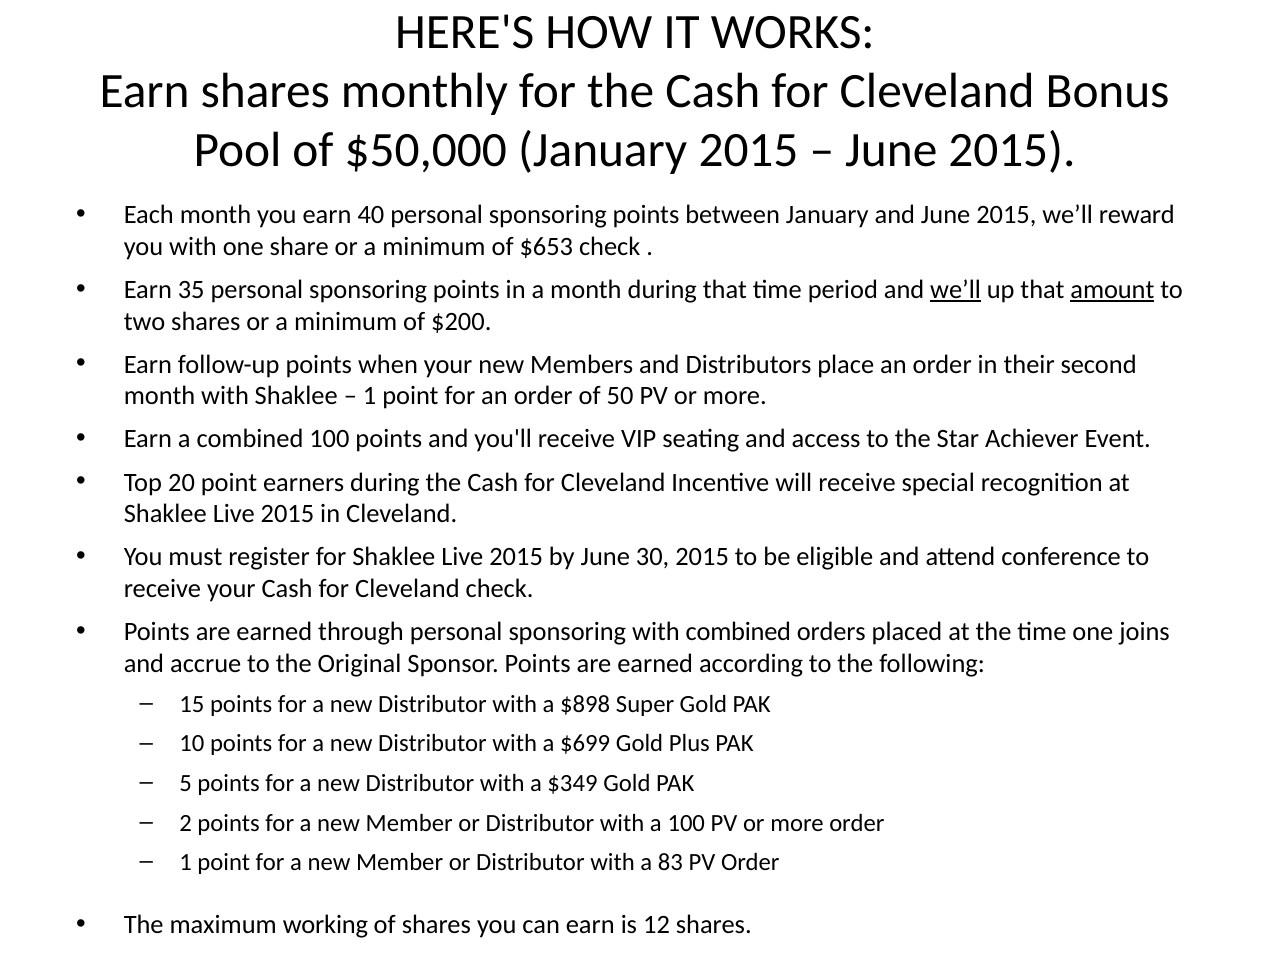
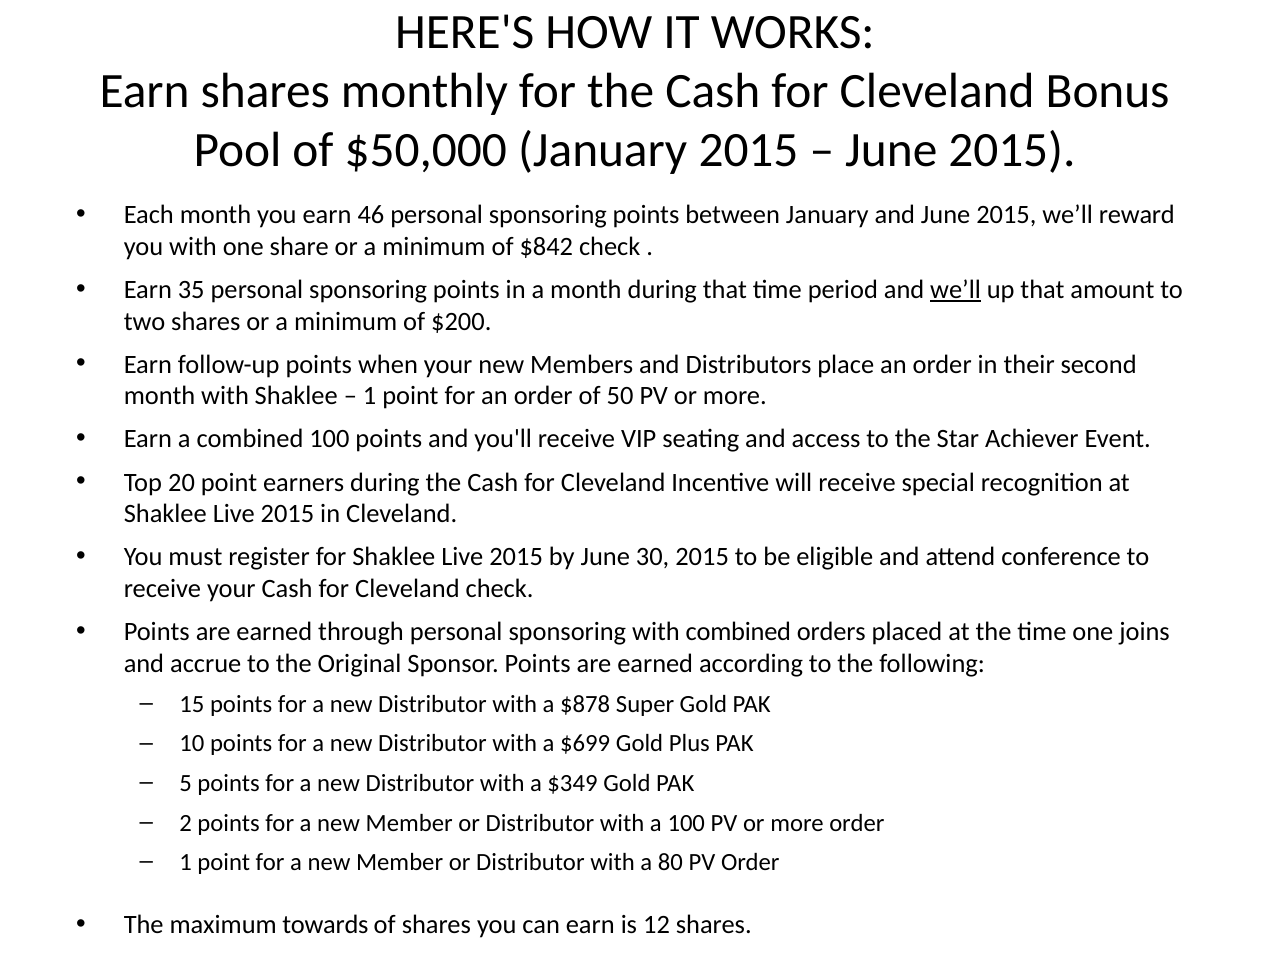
40: 40 -> 46
$653: $653 -> $842
amount underline: present -> none
$898: $898 -> $878
83: 83 -> 80
working: working -> towards
